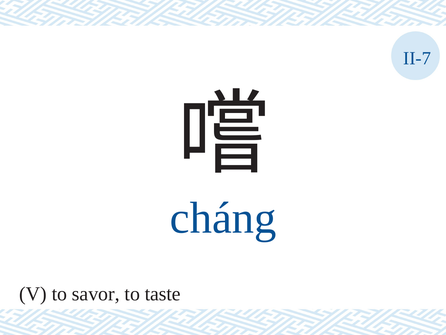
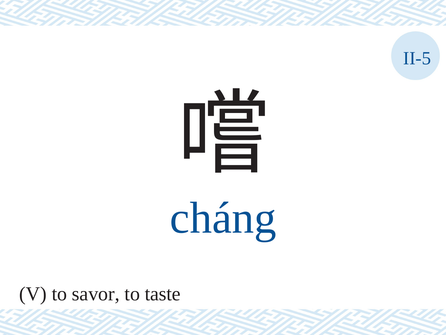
II-7: II-7 -> II-5
